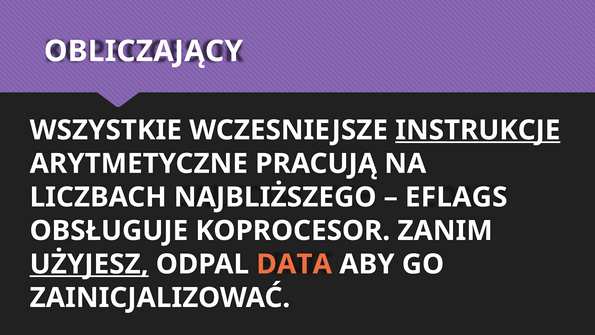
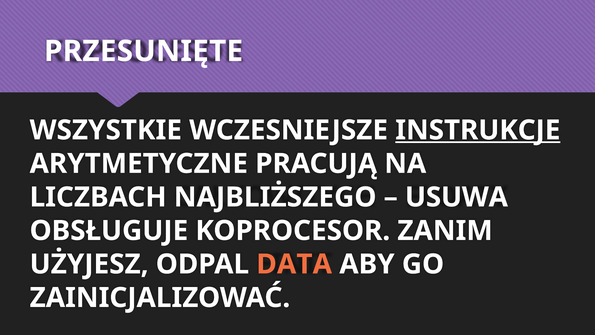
OBLICZAJĄCY: OBLICZAJĄCY -> PRZESUNIĘTE
EFLAGS: EFLAGS -> USUWA
UŻYJESZ underline: present -> none
